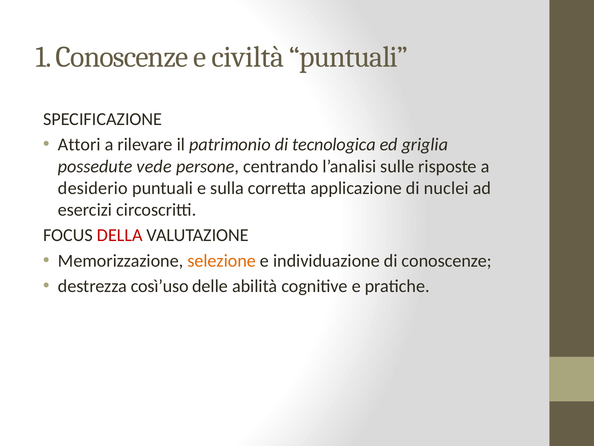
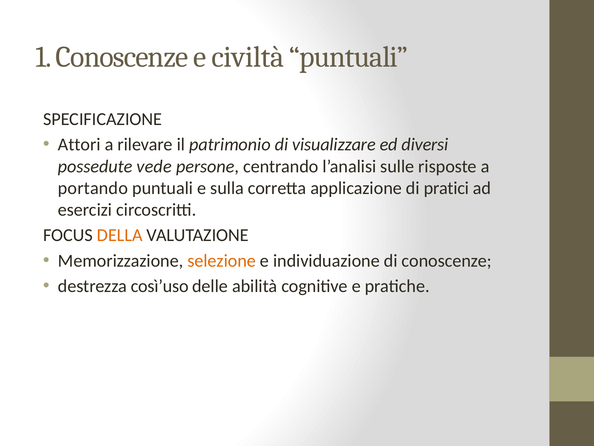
tecnologica: tecnologica -> visualizzare
griglia: griglia -> diversi
desiderio: desiderio -> portando
nuclei: nuclei -> pratici
DELLA colour: red -> orange
